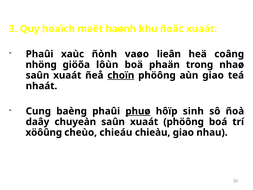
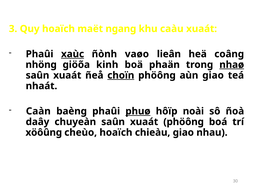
haønh: haønh -> ngang
ñoäc: ñoäc -> caàu
xaùc underline: none -> present
lôùn: lôùn -> kinh
nhaø underline: none -> present
Cung: Cung -> Caàn
sinh: sinh -> noài
cheùo chieáu: chieáu -> hoaïch
